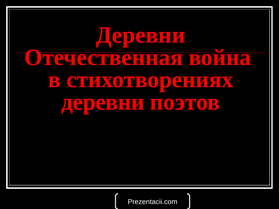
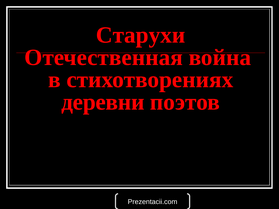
Деревни at (141, 35): Деревни -> Старухи
